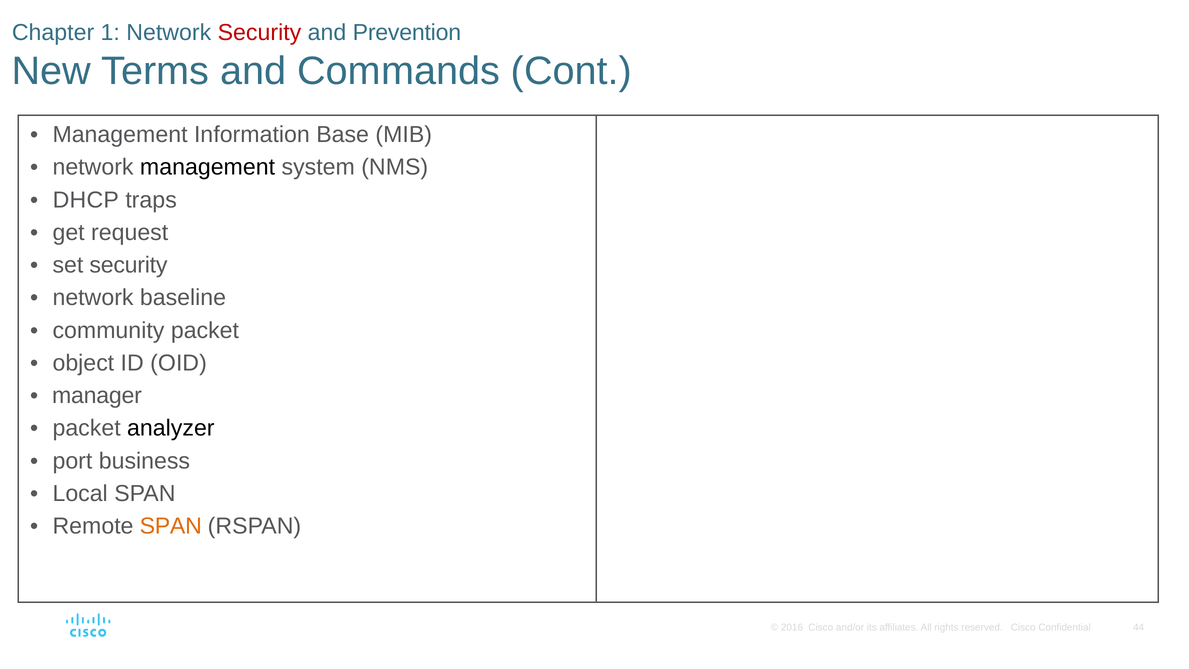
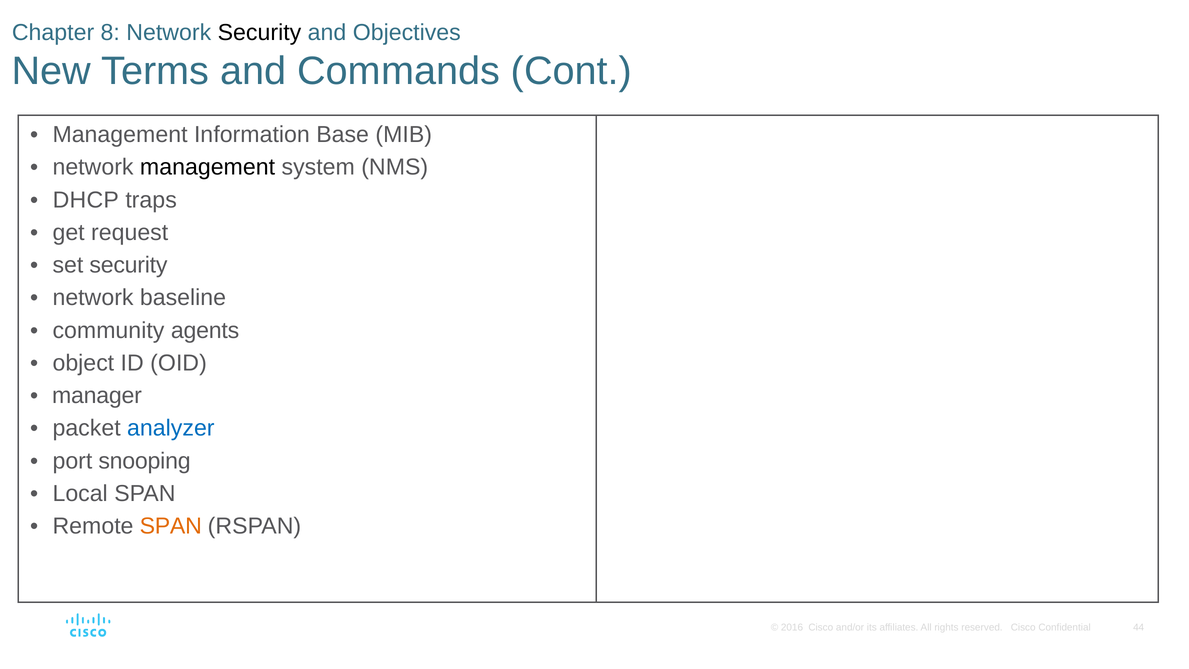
1: 1 -> 8
Security at (259, 32) colour: red -> black
Prevention: Prevention -> Objectives
community packet: packet -> agents
analyzer colour: black -> blue
business: business -> snooping
